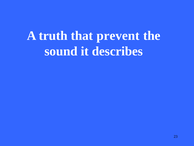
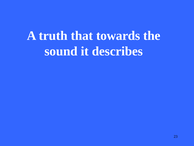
prevent: prevent -> towards
